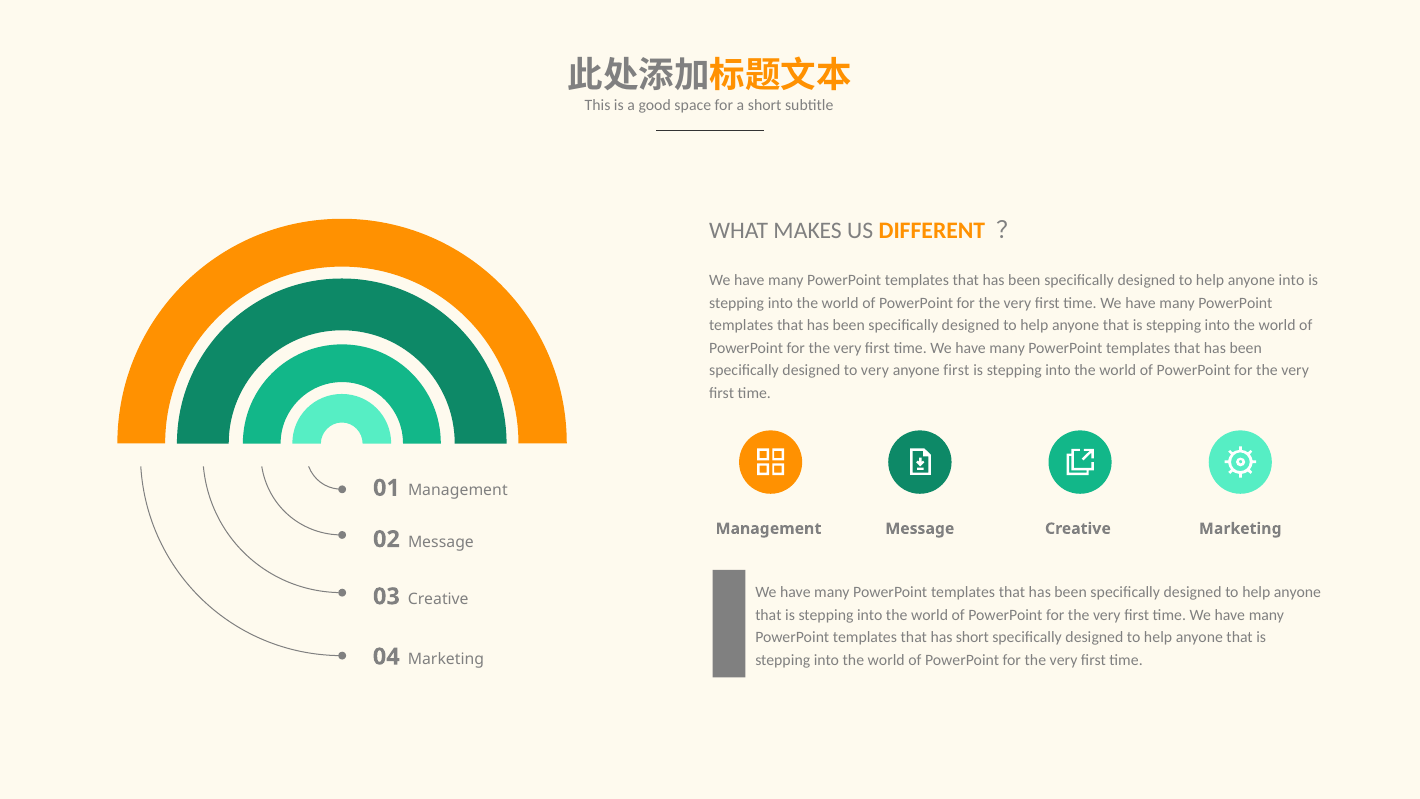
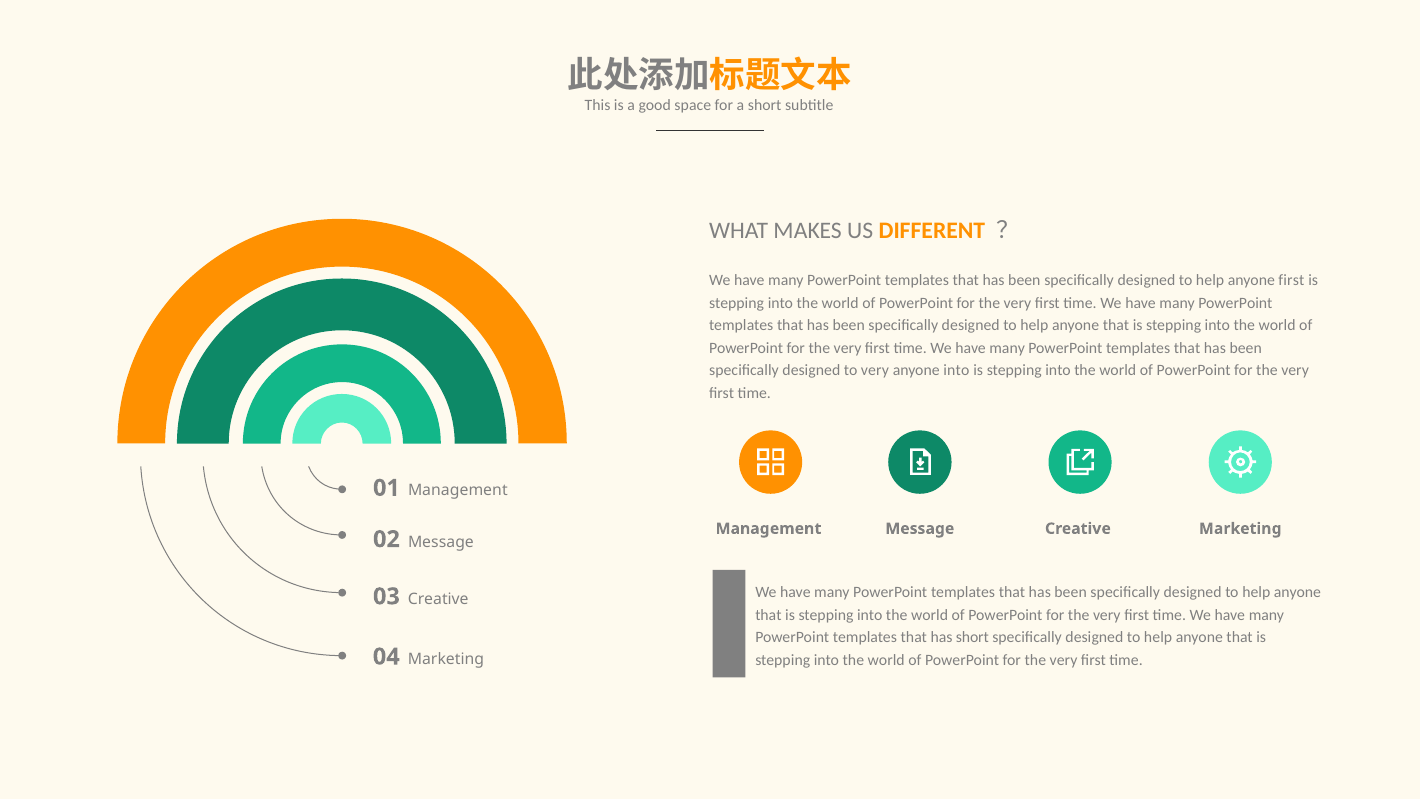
anyone into: into -> first
anyone first: first -> into
